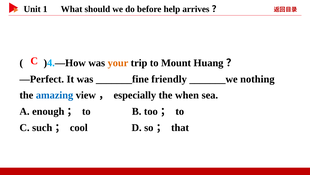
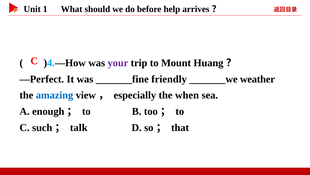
your colour: orange -> purple
nothing: nothing -> weather
cool: cool -> talk
